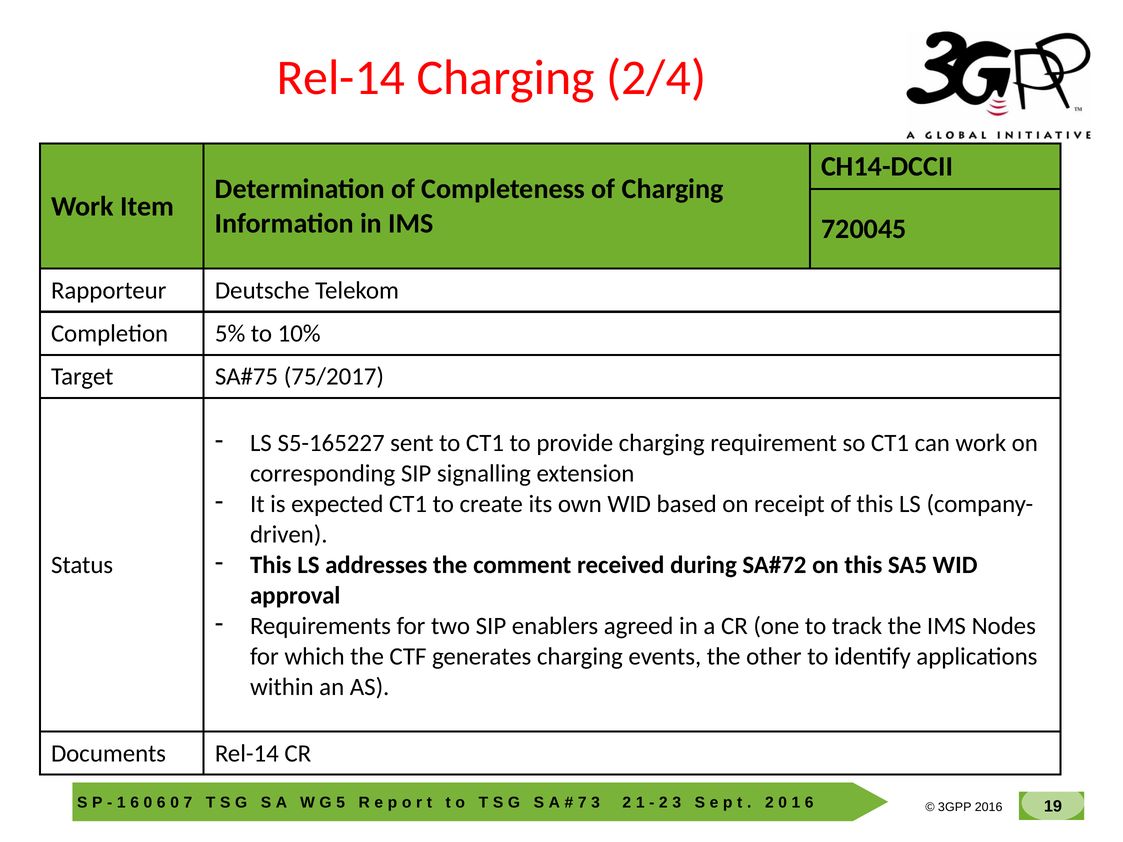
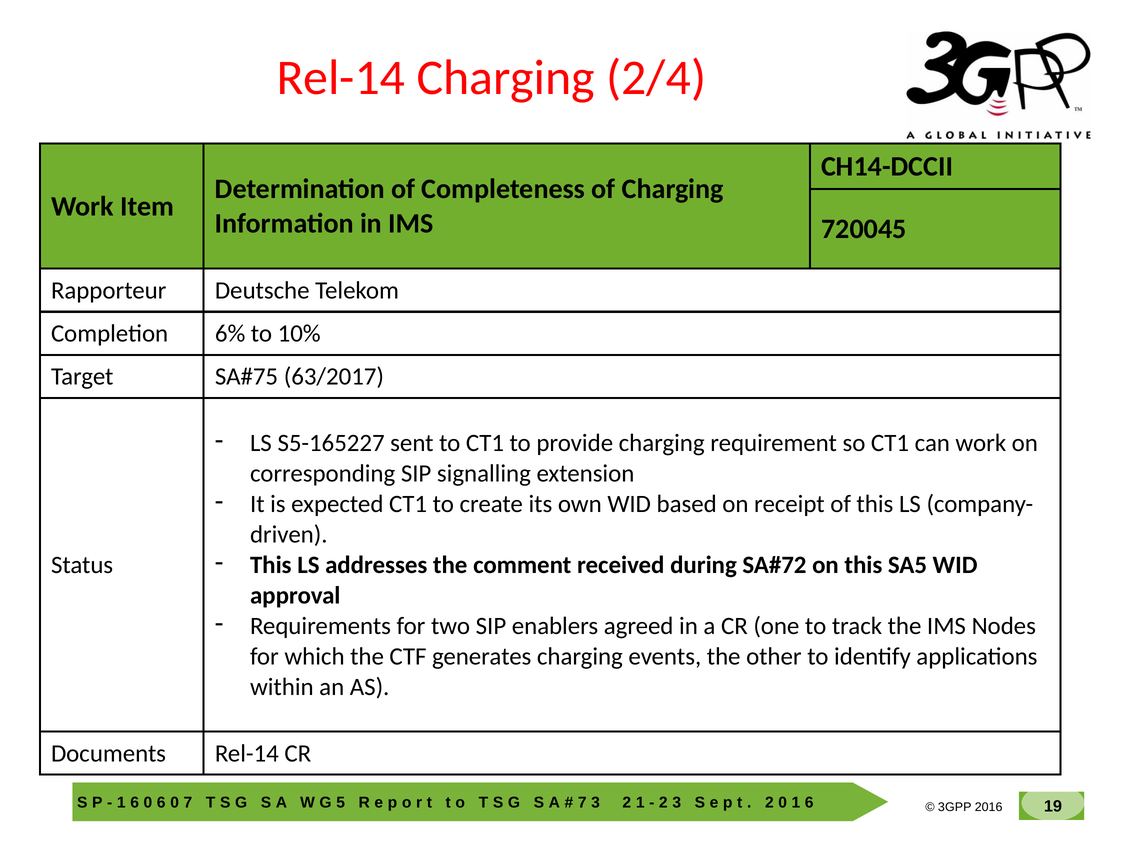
5%: 5% -> 6%
75/2017: 75/2017 -> 63/2017
